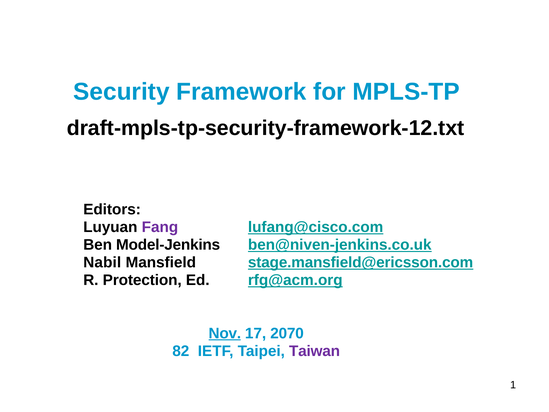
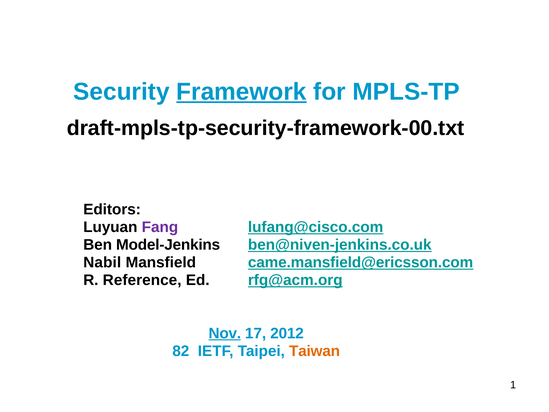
Framework underline: none -> present
draft-mpls-tp-security-framework-12.txt: draft-mpls-tp-security-framework-12.txt -> draft-mpls-tp-security-framework-00.txt
stage.mansfield@ericsson.com: stage.mansfield@ericsson.com -> came.mansfield@ericsson.com
Protection: Protection -> Reference
2070: 2070 -> 2012
Taiwan colour: purple -> orange
